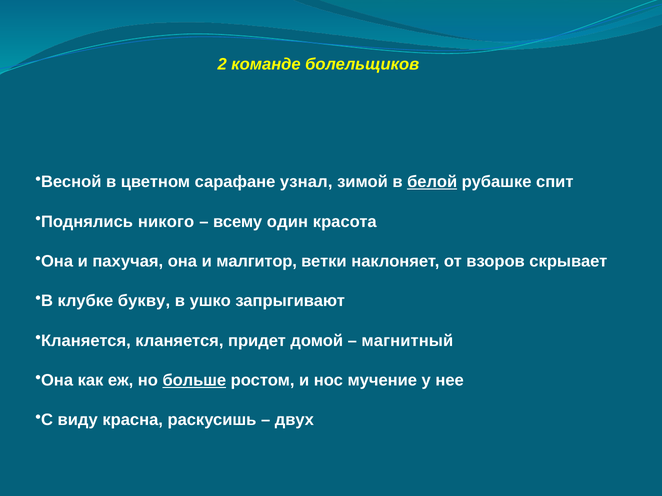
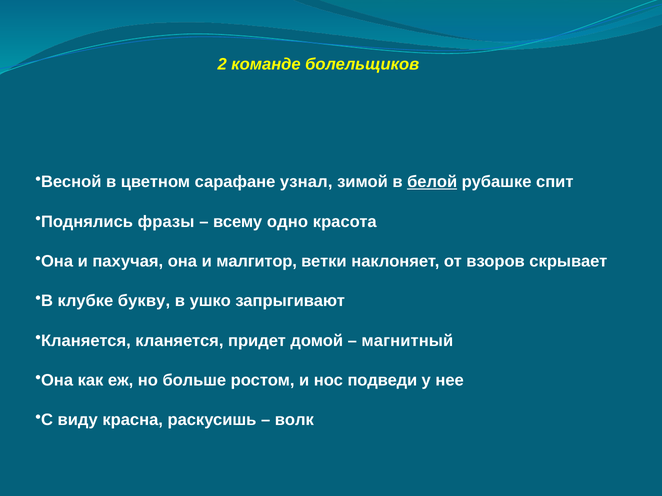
никого: никого -> фразы
один: один -> одно
больше underline: present -> none
мучение: мучение -> подведи
двух: двух -> волк
